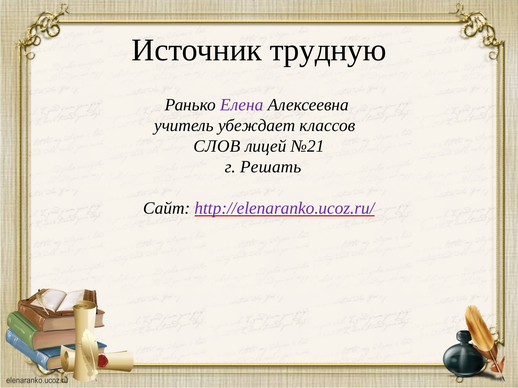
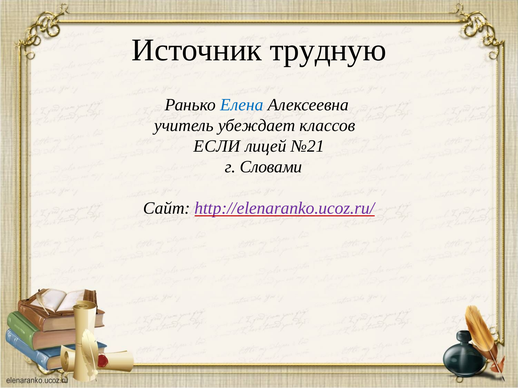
Елена colour: purple -> blue
СЛОВ: СЛОВ -> ЕСЛИ
Решать: Решать -> Словами
